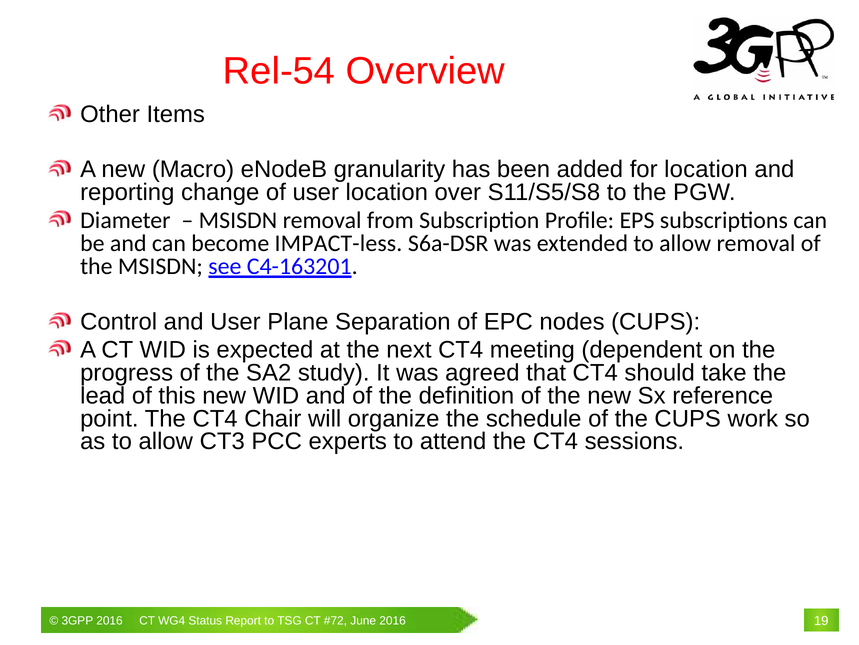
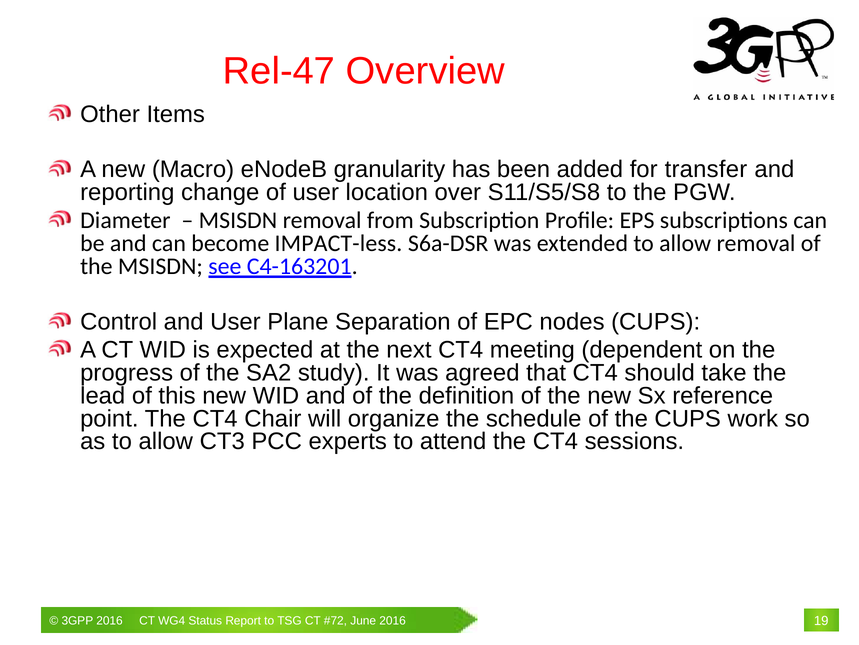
Rel-54: Rel-54 -> Rel-47
for location: location -> transfer
